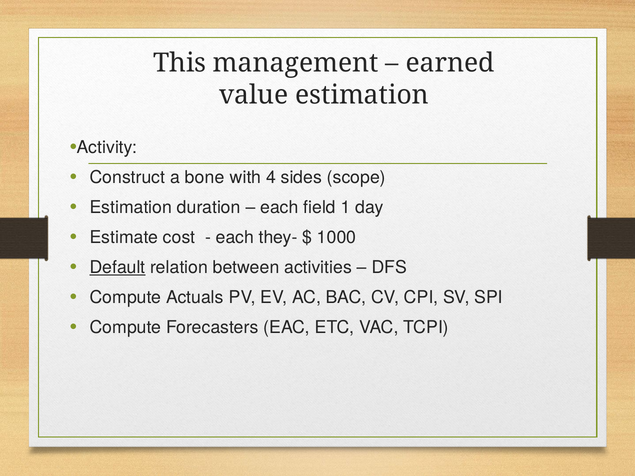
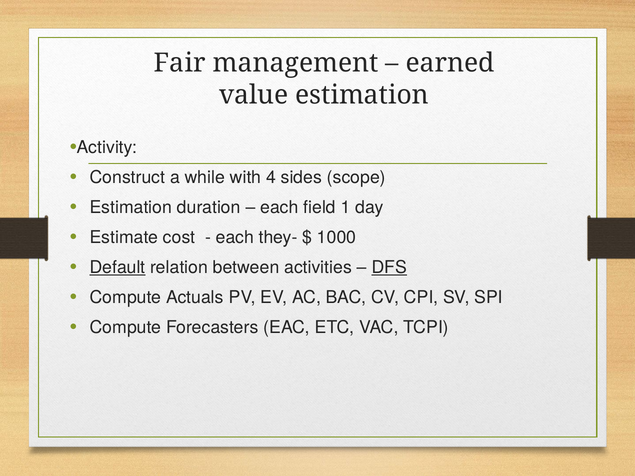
This: This -> Fair
bone: bone -> while
DFS underline: none -> present
